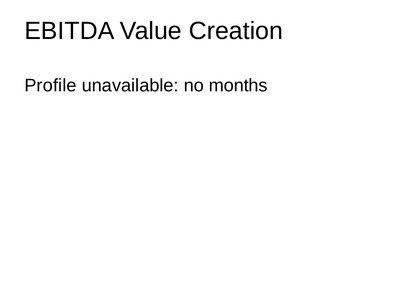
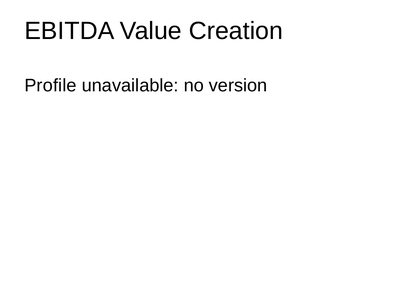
months: months -> version
